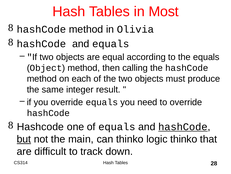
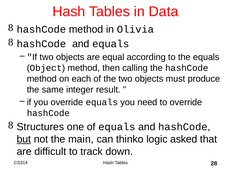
Most: Most -> Data
Hashcode at (40, 126): Hashcode -> Structures
hashCode at (183, 126) underline: present -> none
logic thinko: thinko -> asked
